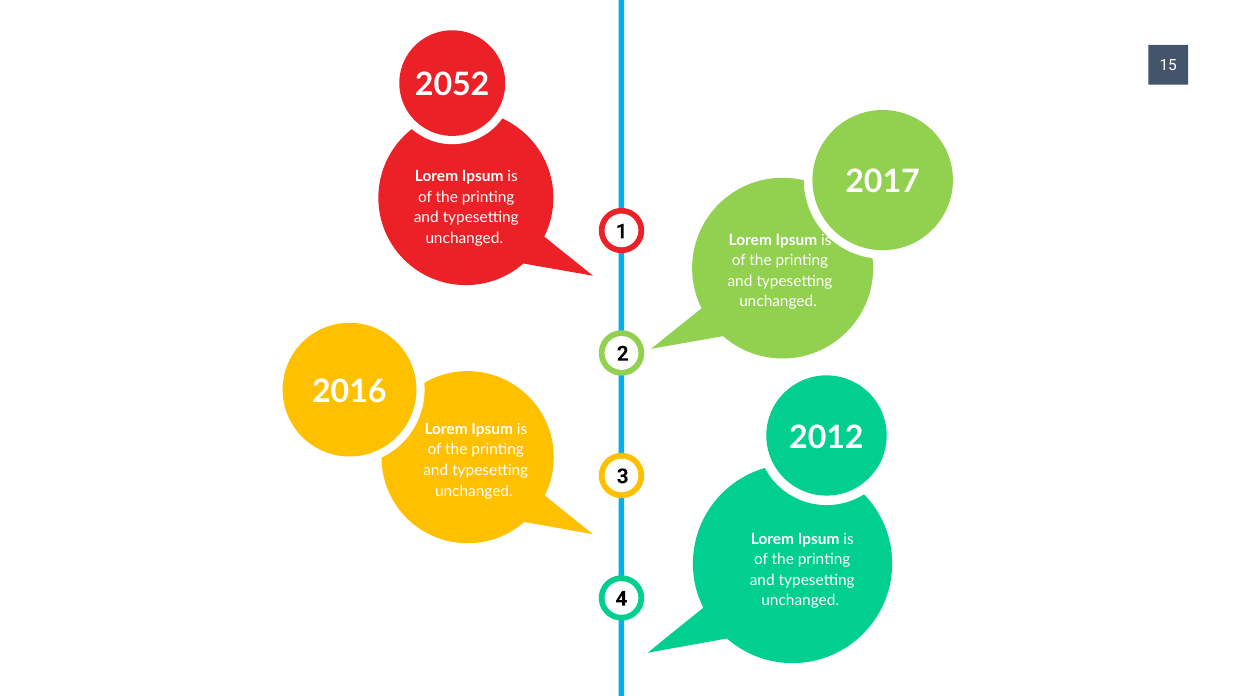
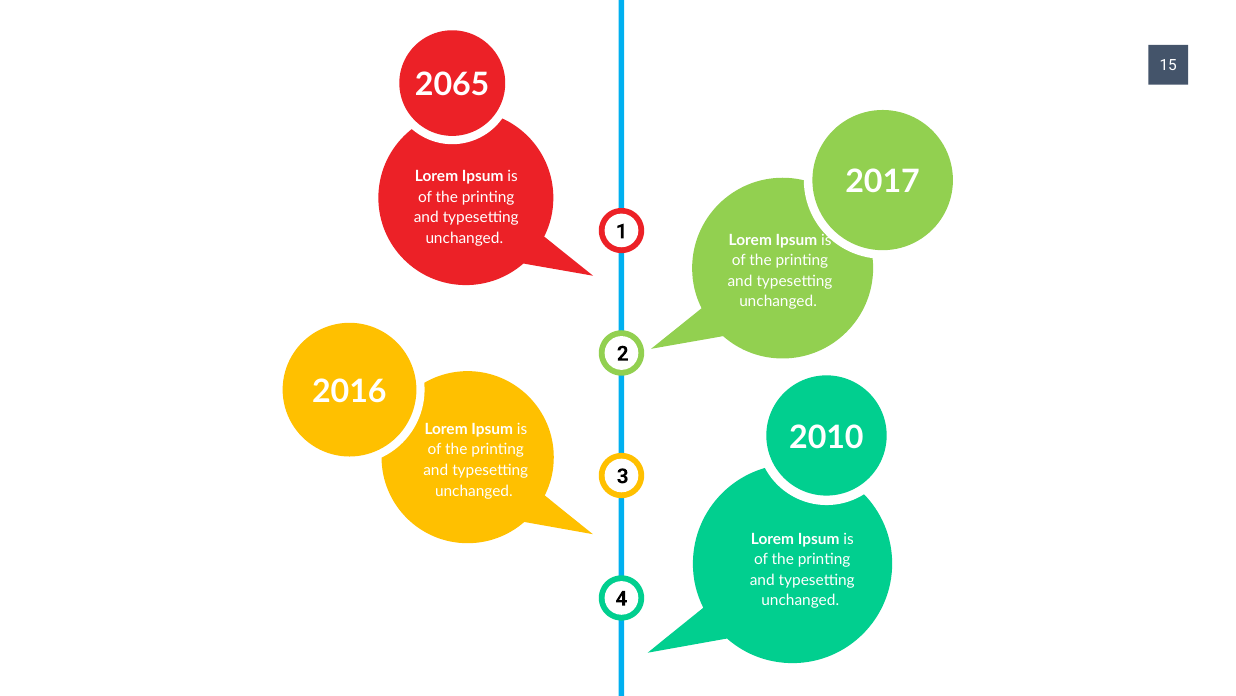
2052: 2052 -> 2065
2012: 2012 -> 2010
